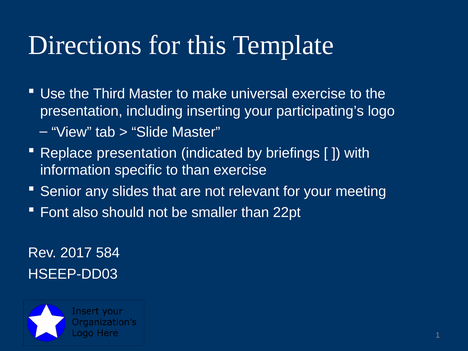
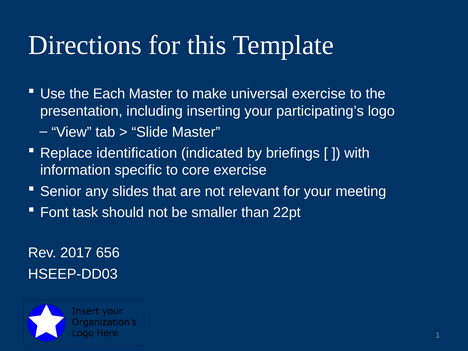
Third: Third -> Each
Replace presentation: presentation -> identification
to than: than -> core
also: also -> task
584: 584 -> 656
